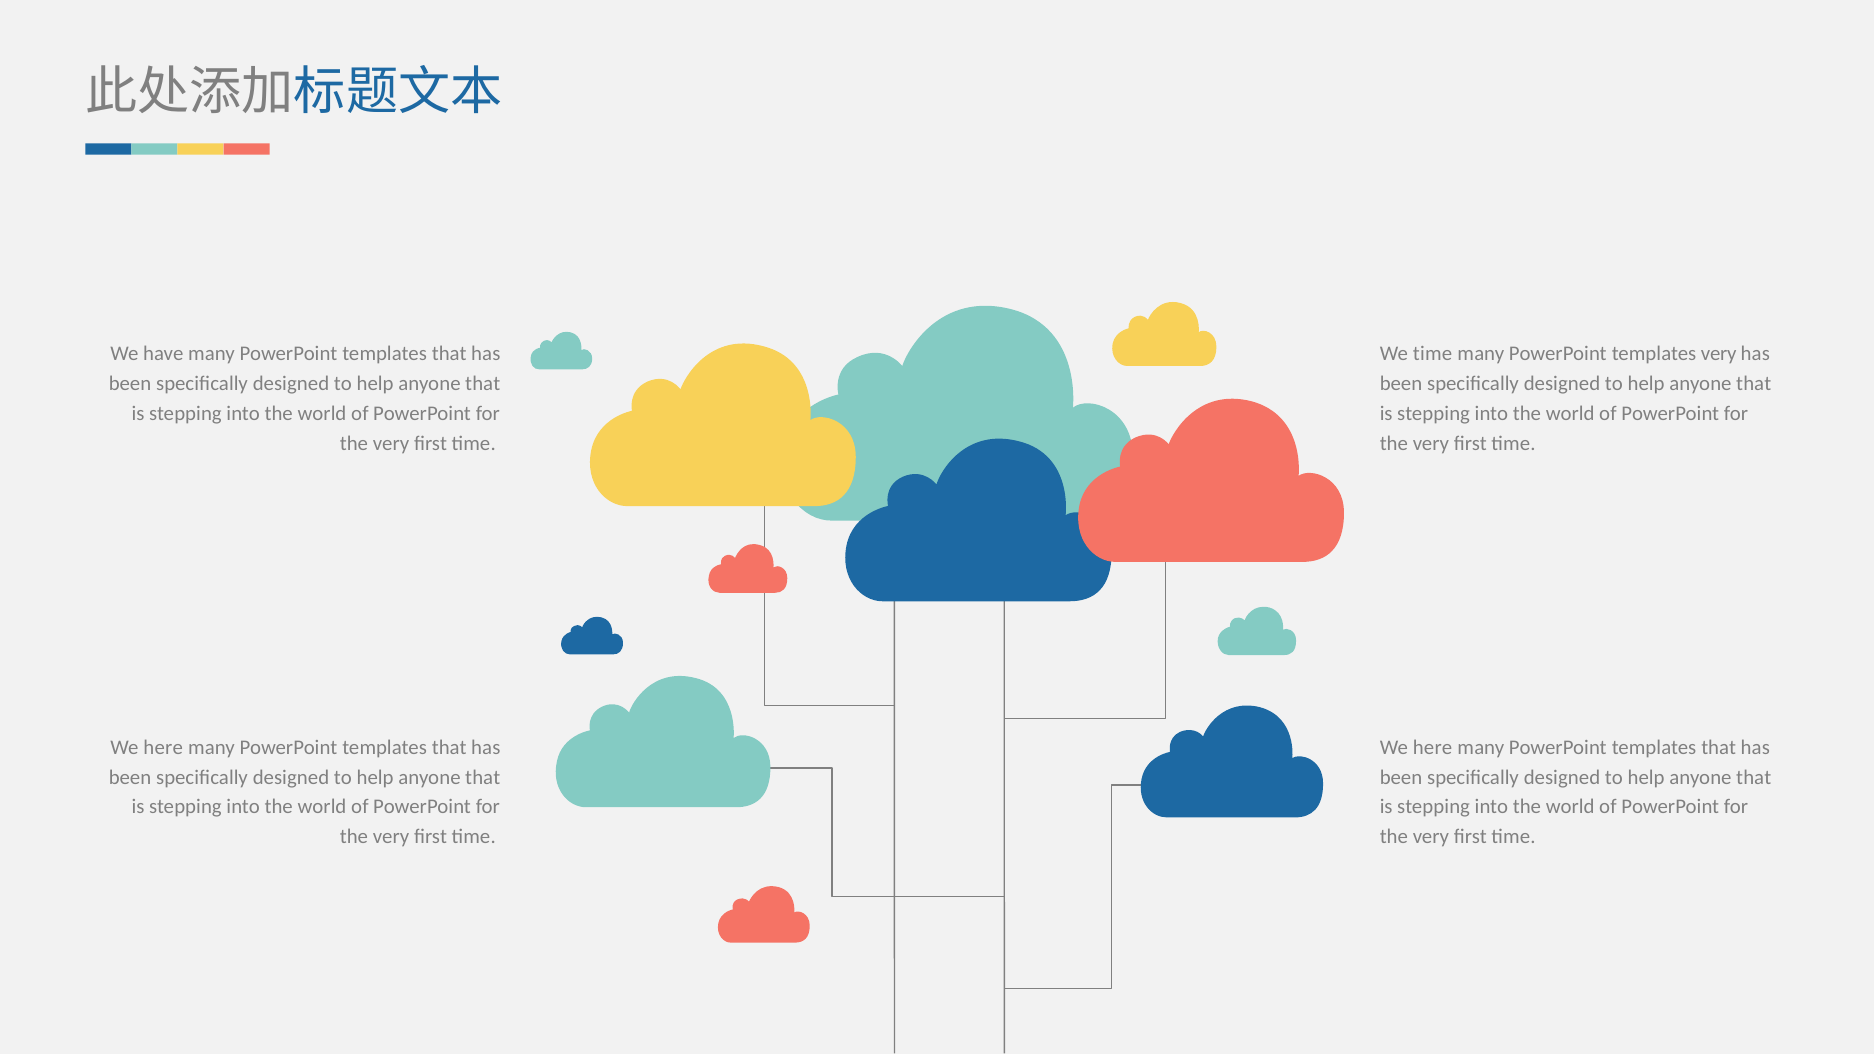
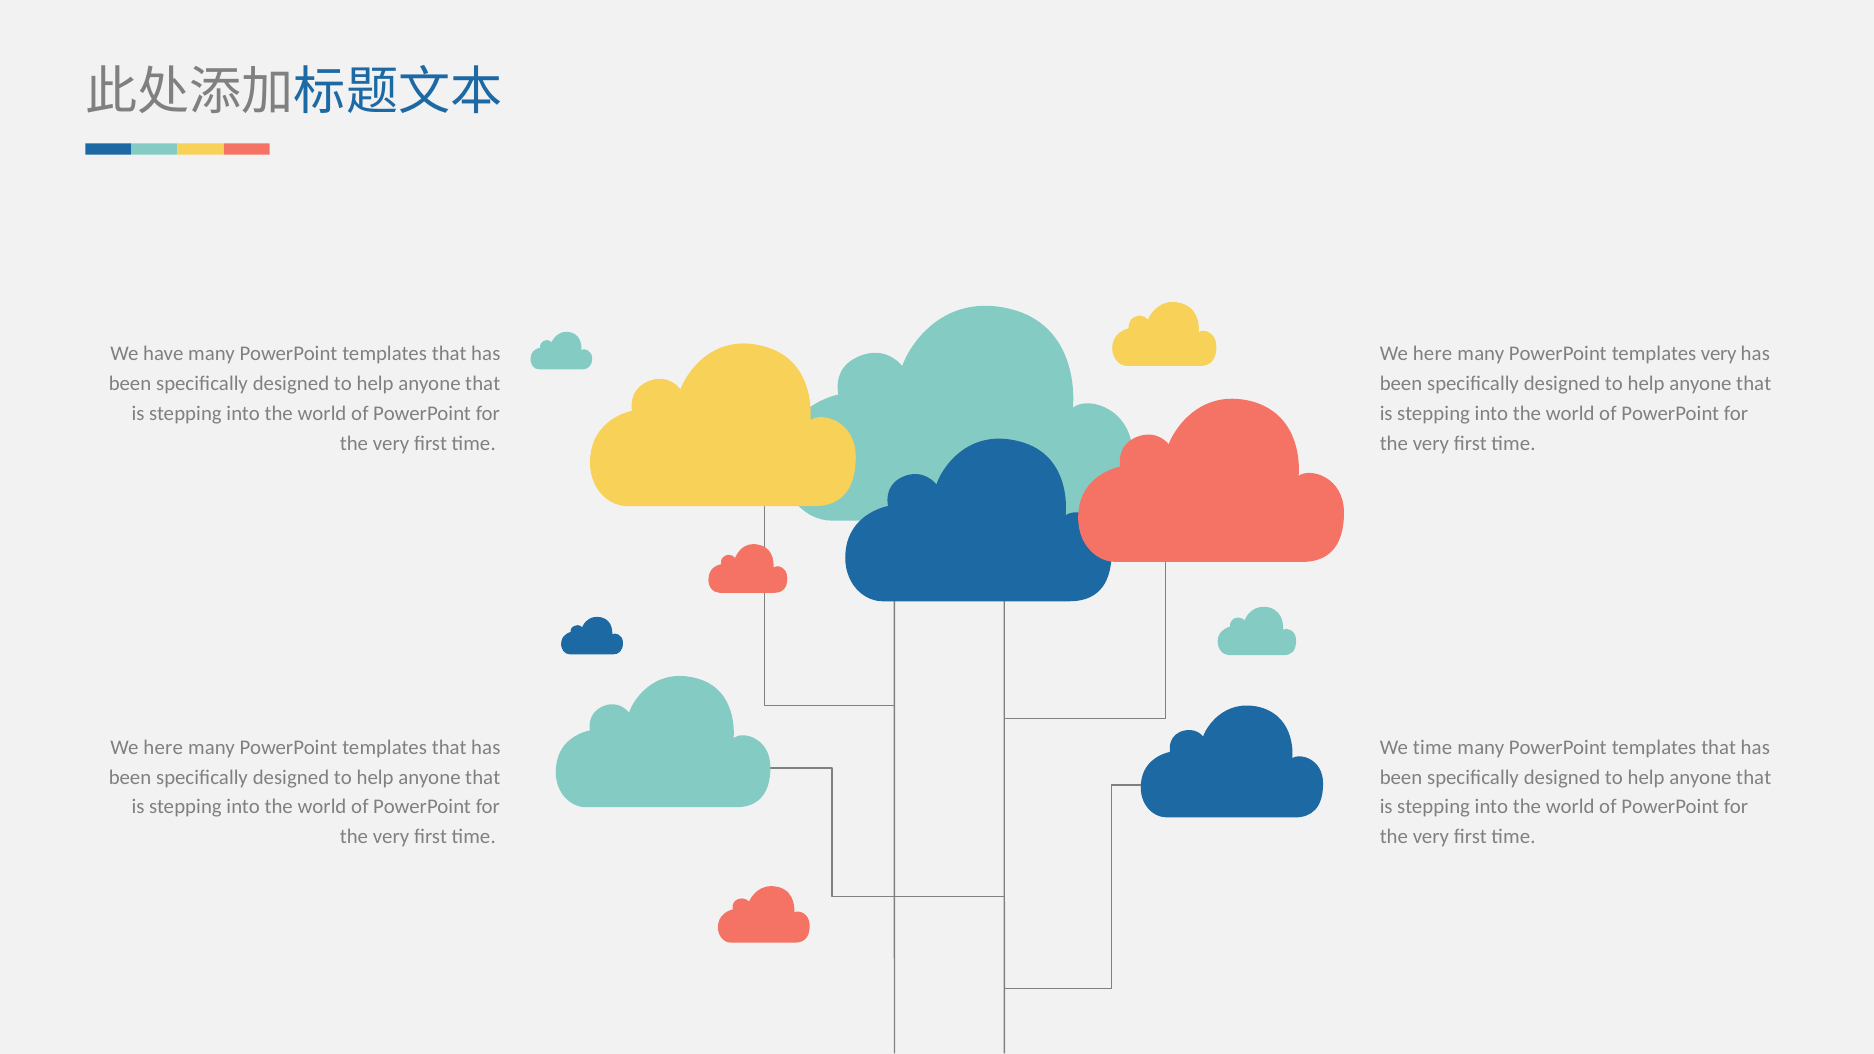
time at (1433, 354): time -> here
here at (1433, 747): here -> time
